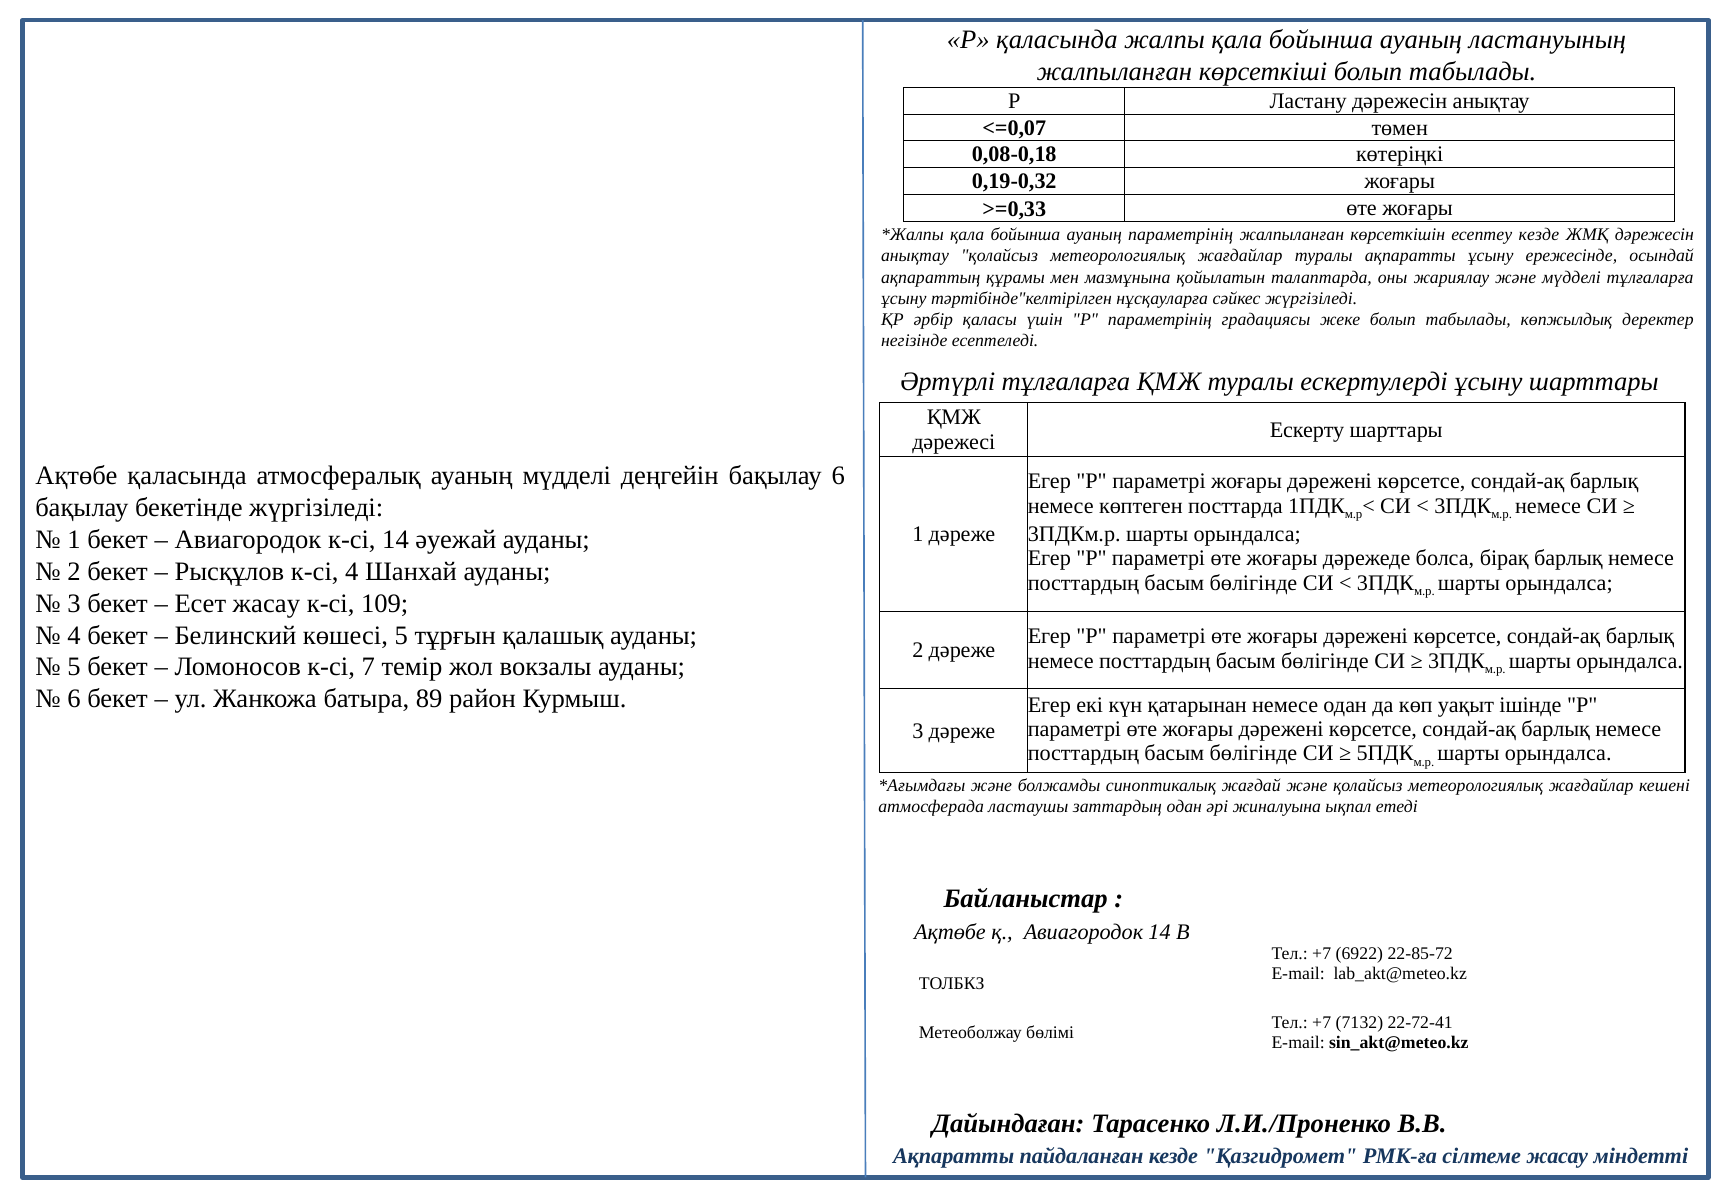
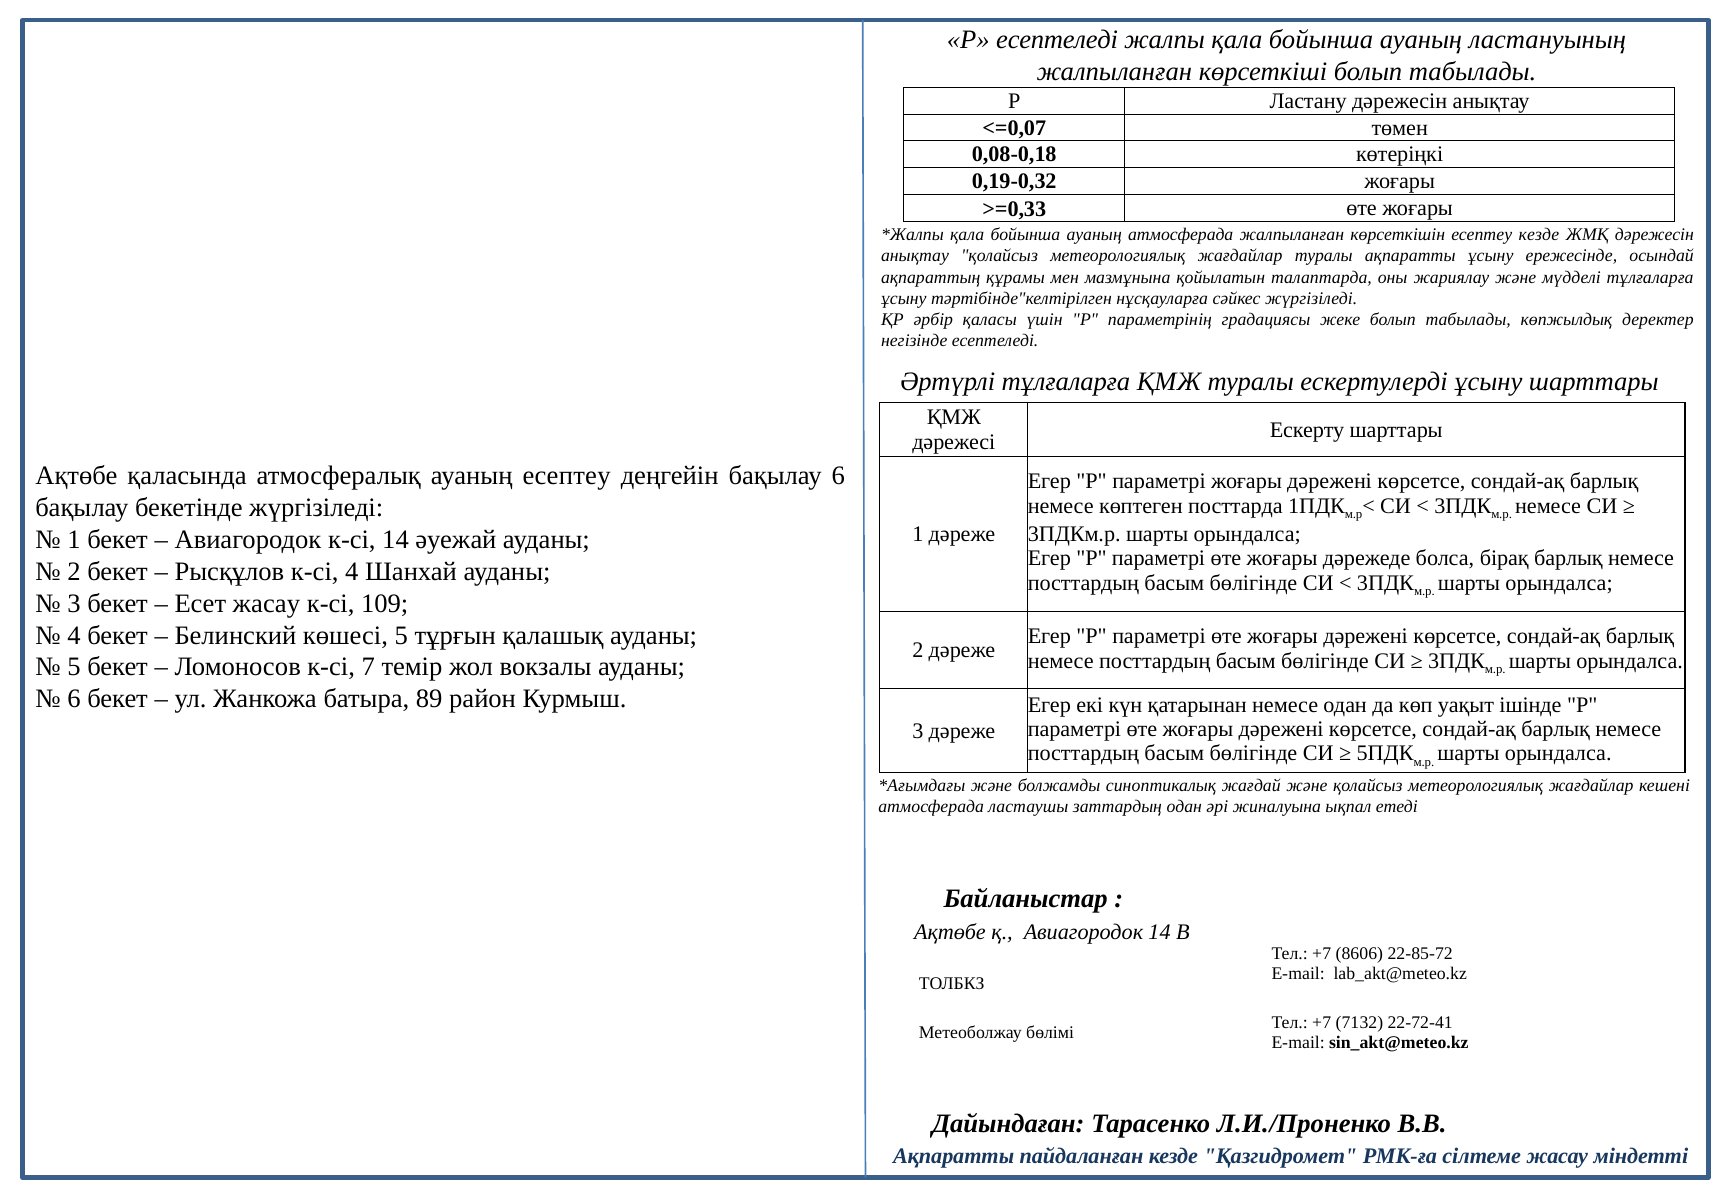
Р қаласында: қаласында -> есептеледі
ауаның параметрінің: параметрінің -> атмосферада
ауаның мүдделі: мүдделі -> есептеу
6922: 6922 -> 8606
